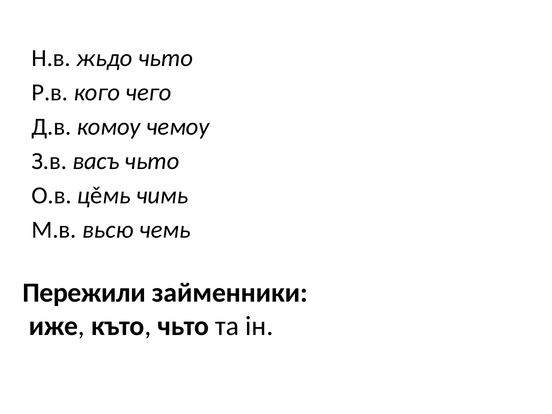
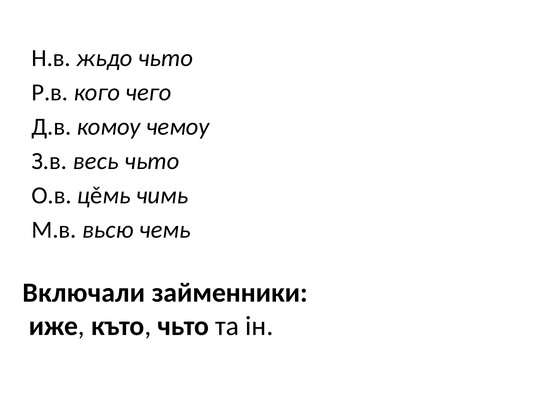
васъ: васъ -> весь
Пережили: Пережили -> Включали
